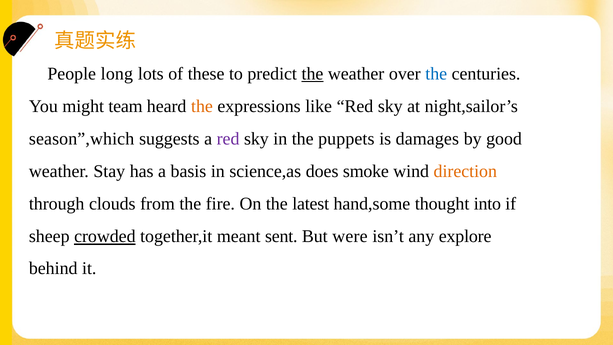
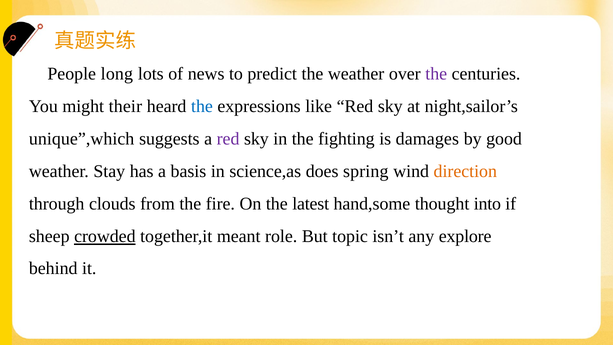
these: these -> news
the at (312, 74) underline: present -> none
the at (436, 74) colour: blue -> purple
team: team -> their
the at (202, 106) colour: orange -> blue
season”,which: season”,which -> unique”,which
puppets: puppets -> fighting
smoke: smoke -> spring
sent: sent -> role
were: were -> topic
